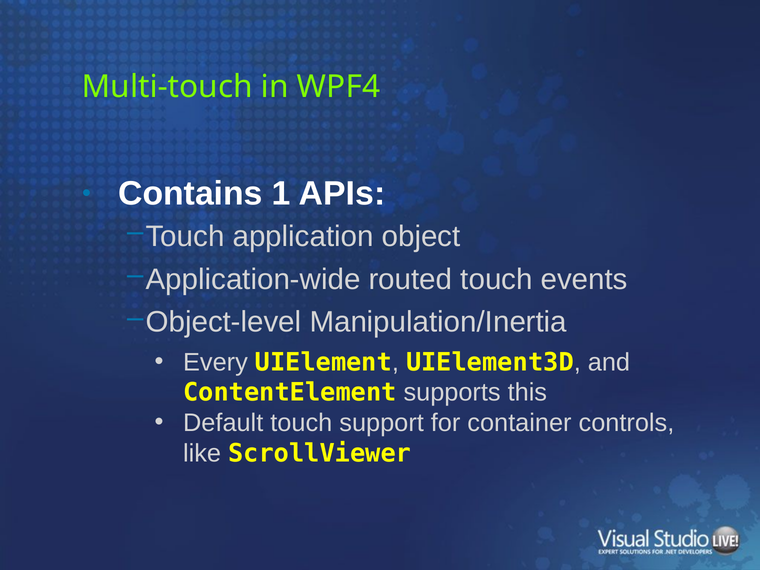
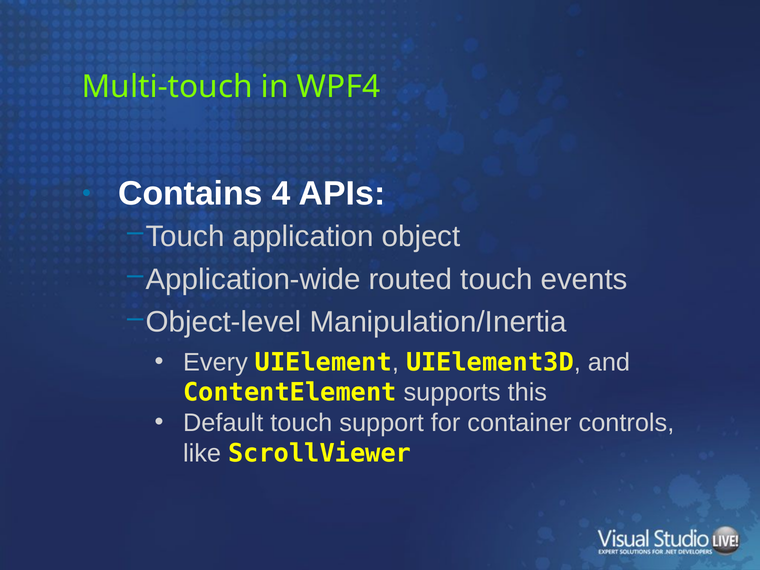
1: 1 -> 4
